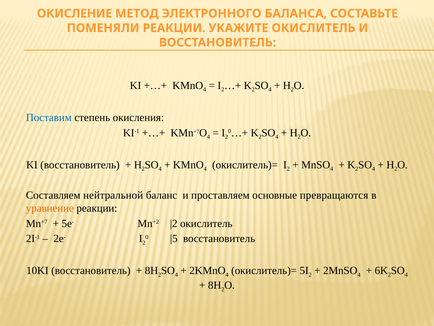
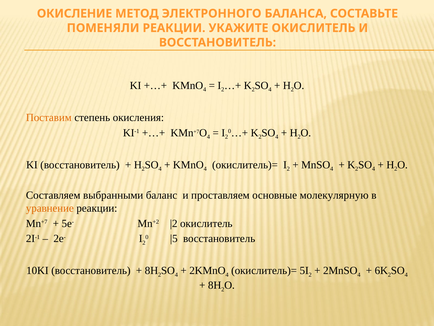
Поставим colour: blue -> orange
нейтральной: нейтральной -> выбранными
превращаются: превращаются -> молекулярную
